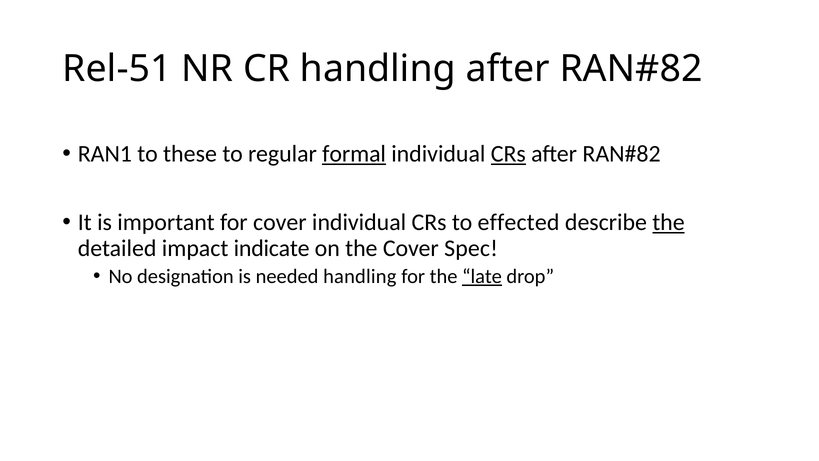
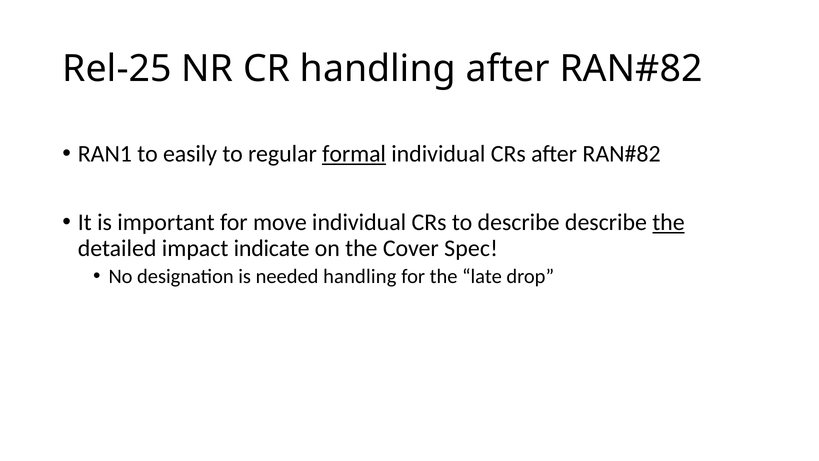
Rel-51: Rel-51 -> Rel-25
these: these -> easily
CRs at (508, 154) underline: present -> none
for cover: cover -> move
to effected: effected -> describe
late underline: present -> none
